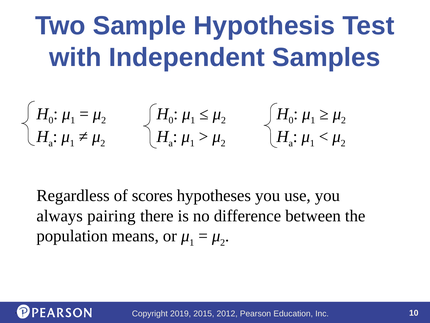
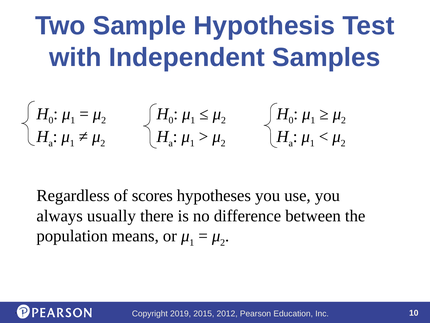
pairing: pairing -> usually
